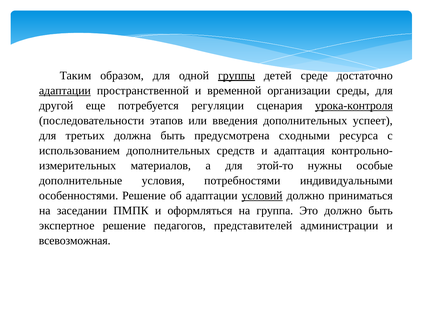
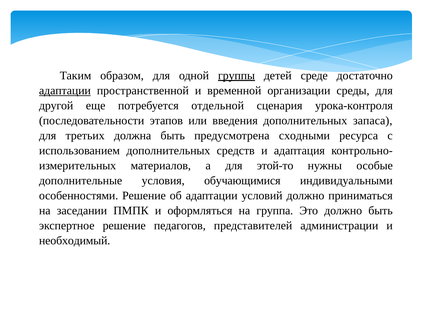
регуляции: регуляции -> отдельной
урока-контроля underline: present -> none
успеет: успеет -> запаса
потребностями: потребностями -> обучающимися
условий underline: present -> none
всевозможная: всевозможная -> необходимый
